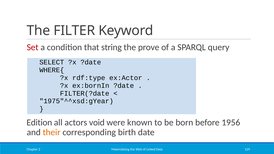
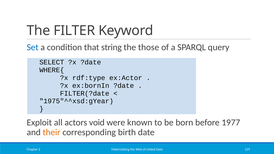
Set colour: red -> blue
prove: prove -> those
Edition: Edition -> Exploit
1956: 1956 -> 1977
